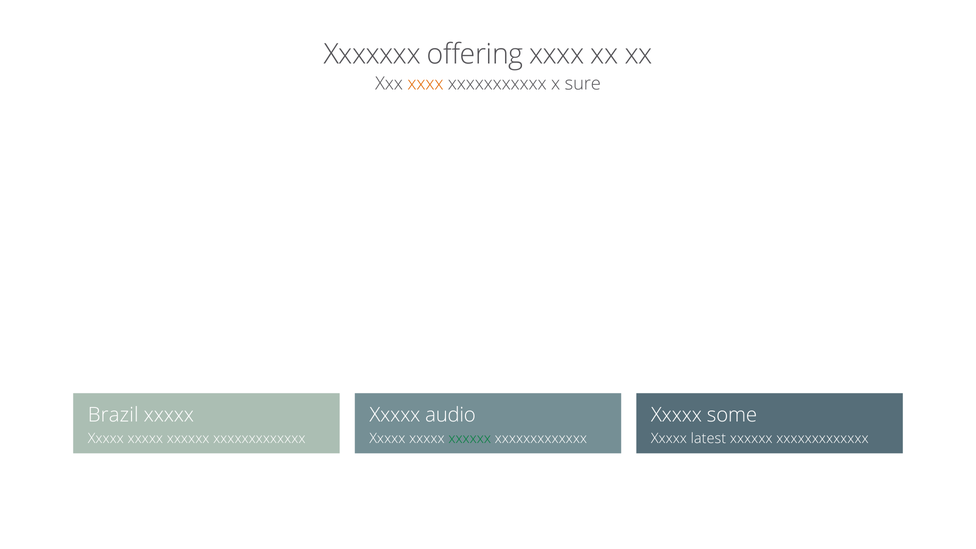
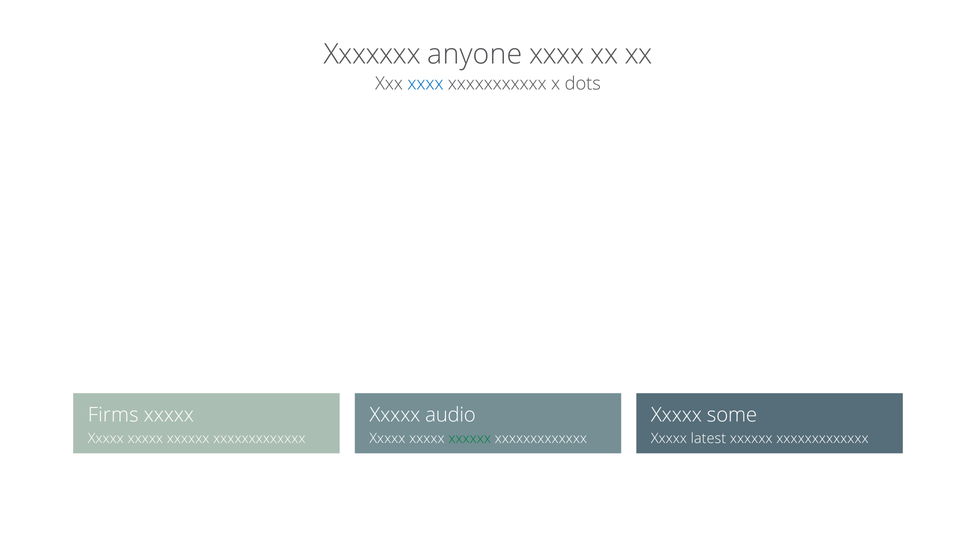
offering: offering -> anyone
xxxx at (425, 84) colour: orange -> blue
sure: sure -> dots
Brazil: Brazil -> Firms
